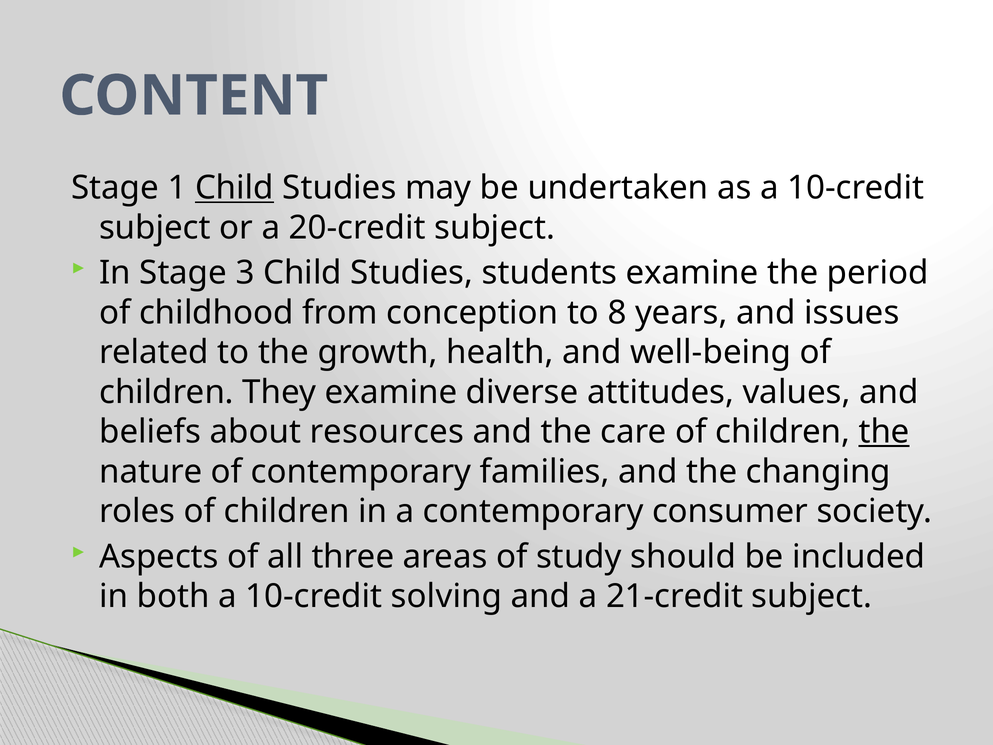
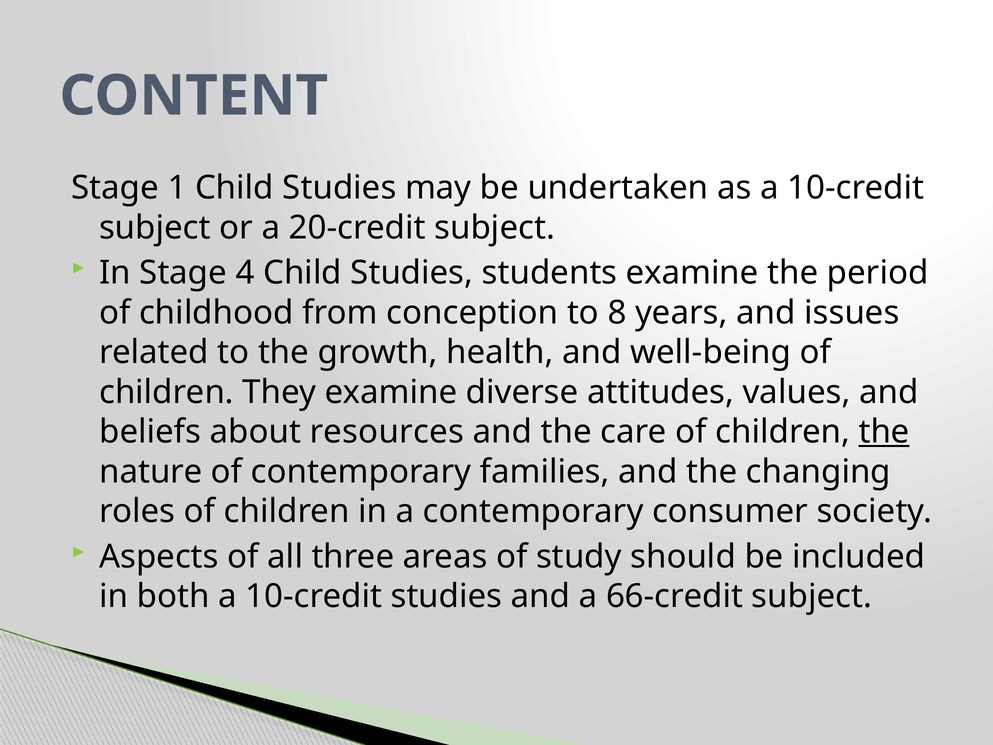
Child at (234, 188) underline: present -> none
3: 3 -> 4
10-credit solving: solving -> studies
21-credit: 21-credit -> 66-credit
